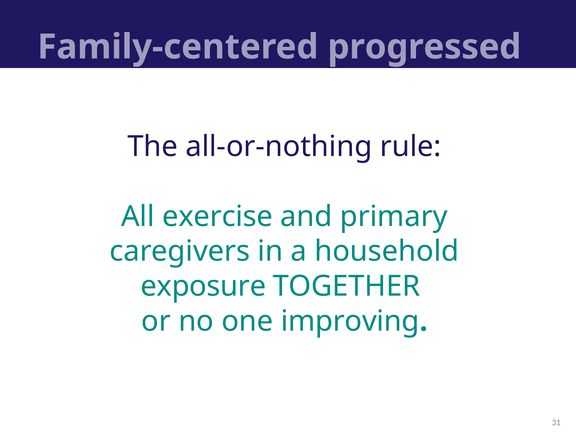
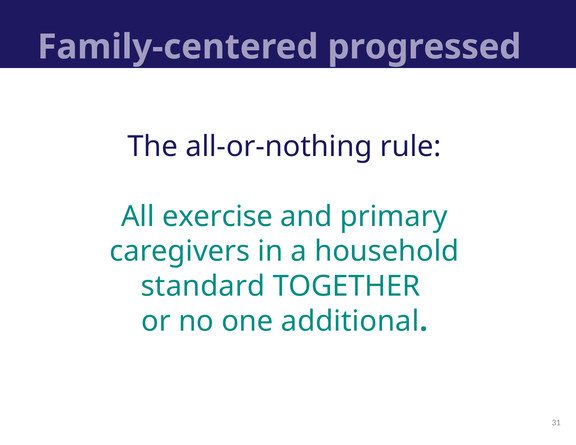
exposure: exposure -> standard
improving: improving -> additional
